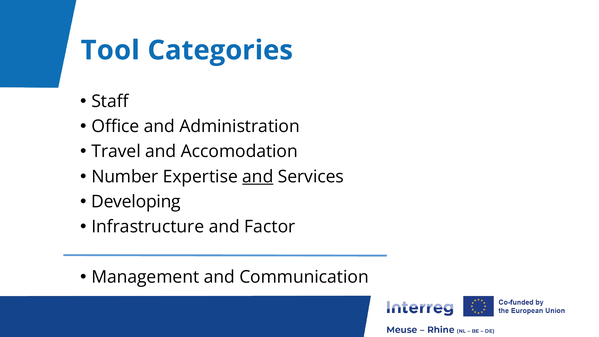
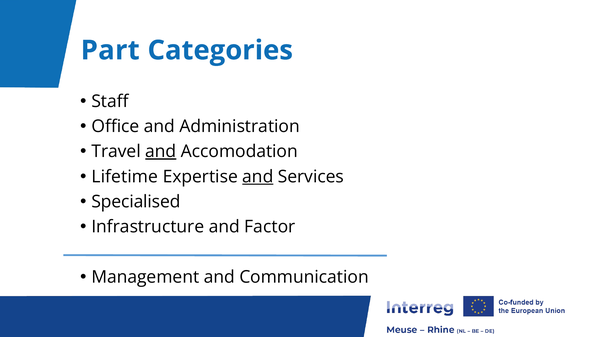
Tool: Tool -> Part
and at (161, 151) underline: none -> present
Number: Number -> Lifetime
Developing: Developing -> Specialised
